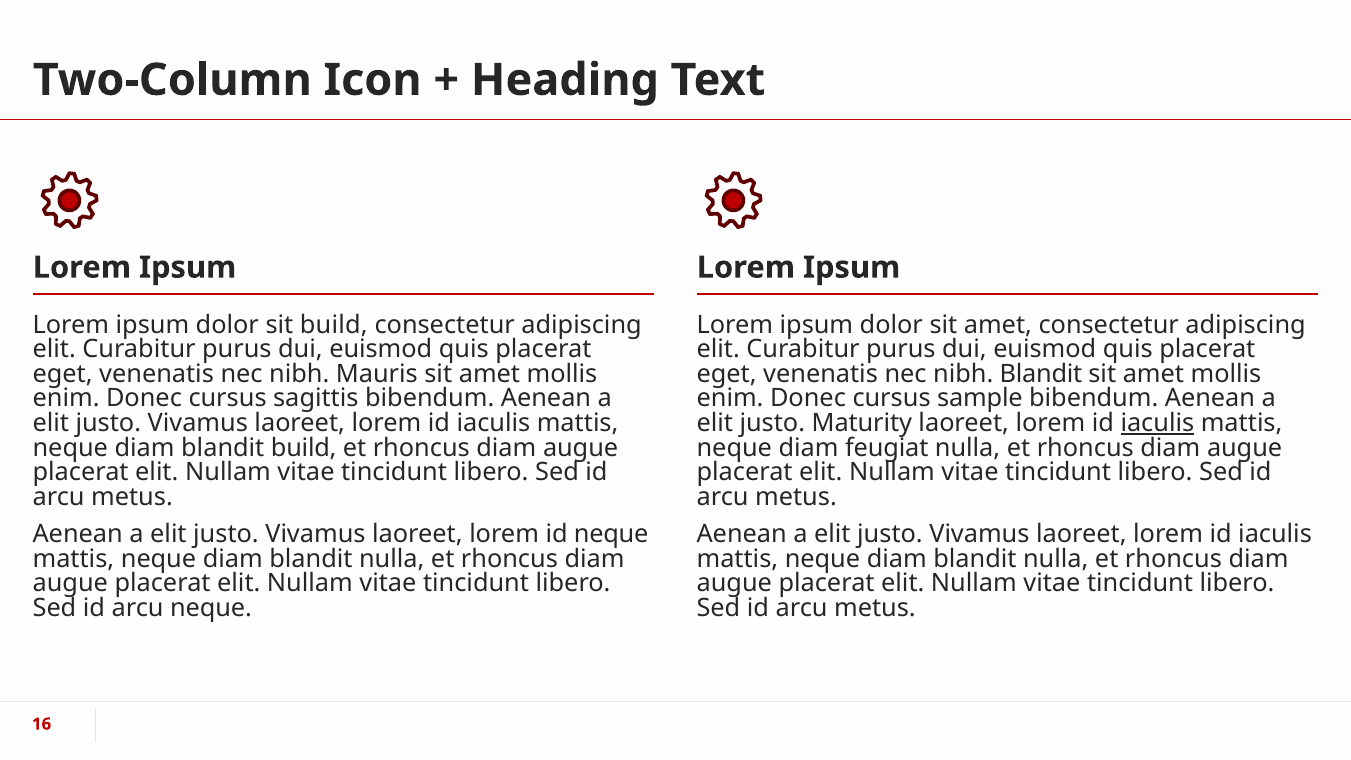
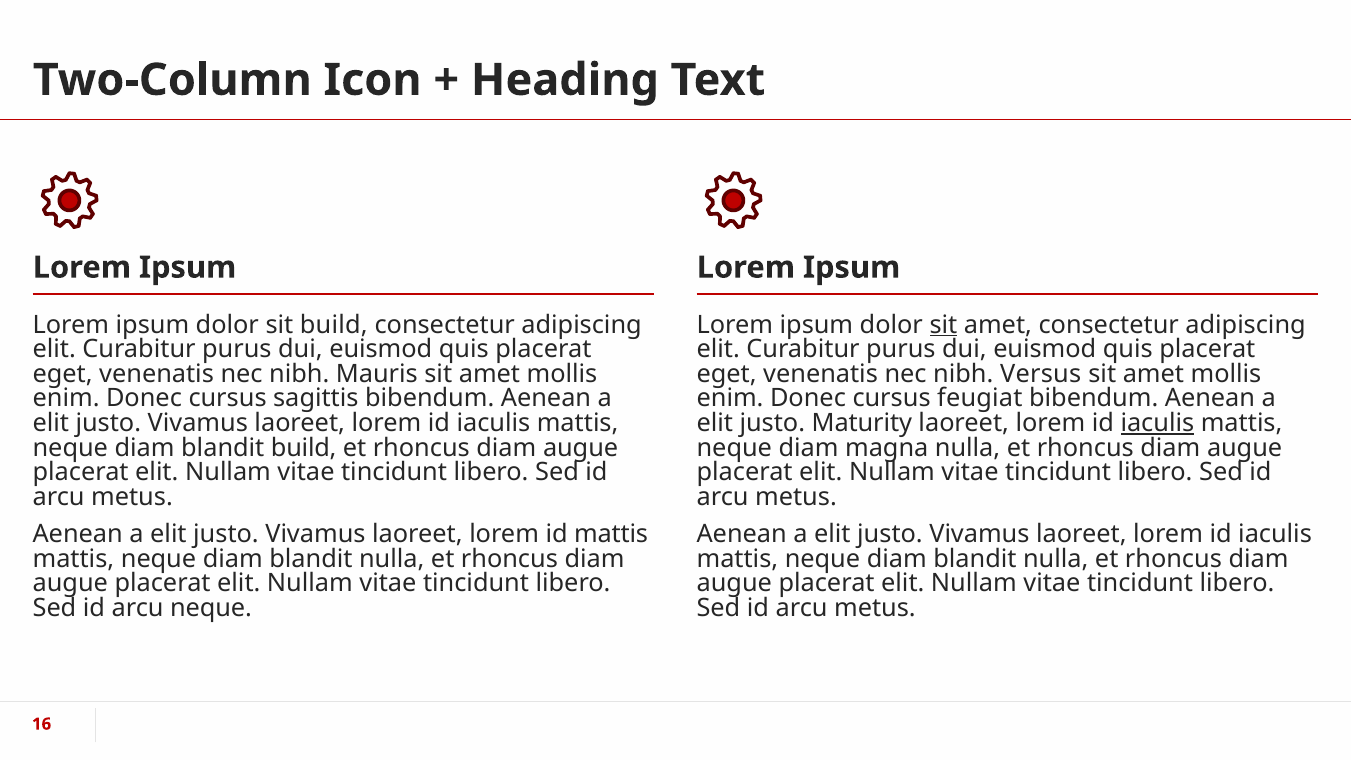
sit at (943, 325) underline: none -> present
nibh Blandit: Blandit -> Versus
sample: sample -> feugiat
feugiat: feugiat -> magna
id neque: neque -> mattis
